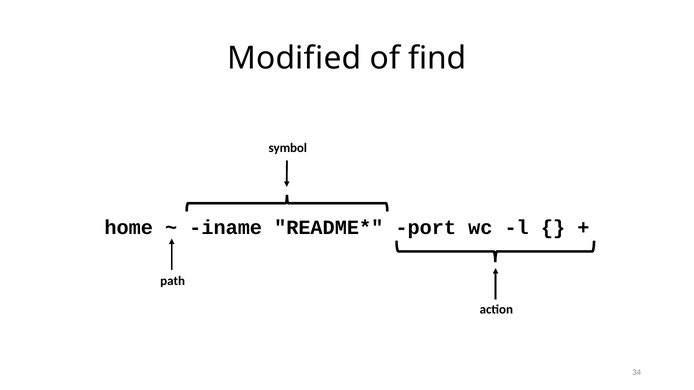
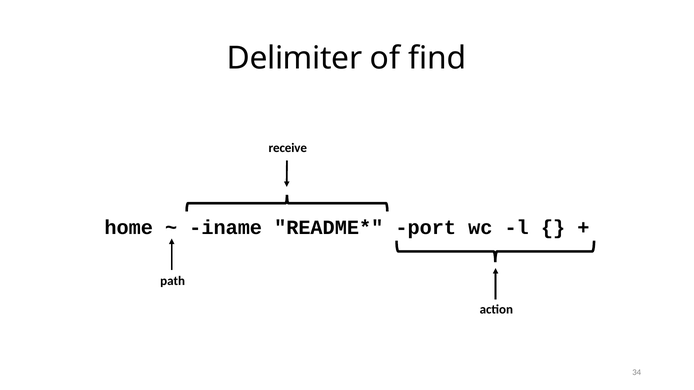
Modified: Modified -> Delimiter
symbol: symbol -> receive
